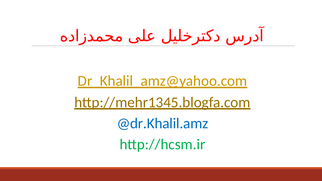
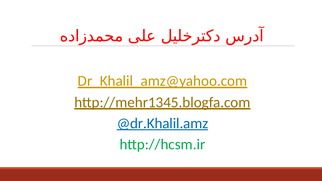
@dr.Khalil.amz underline: none -> present
